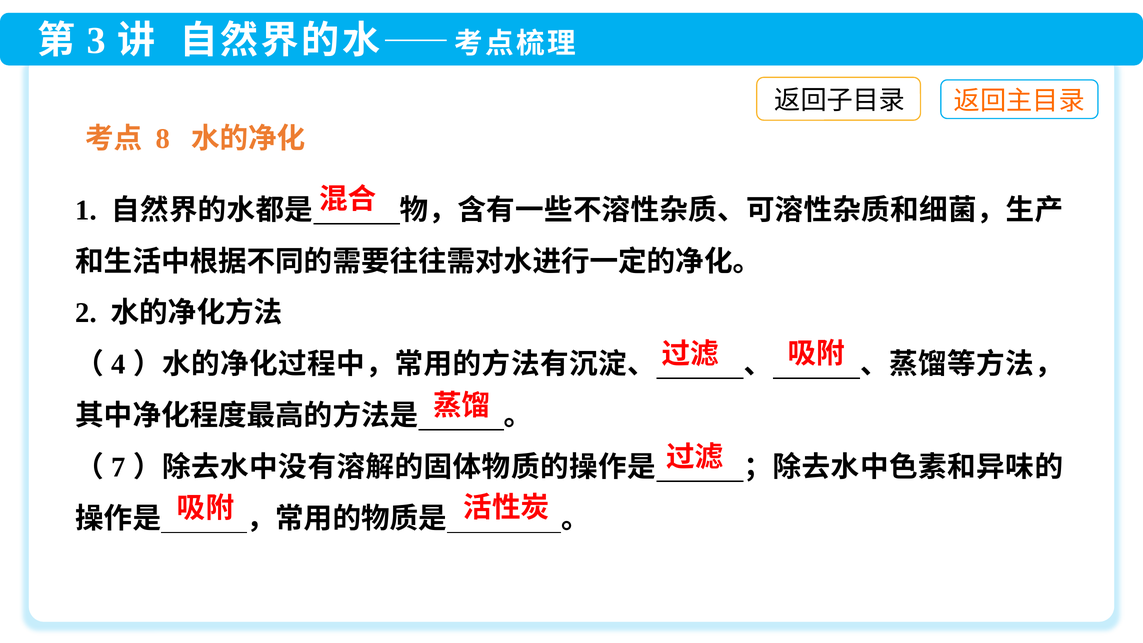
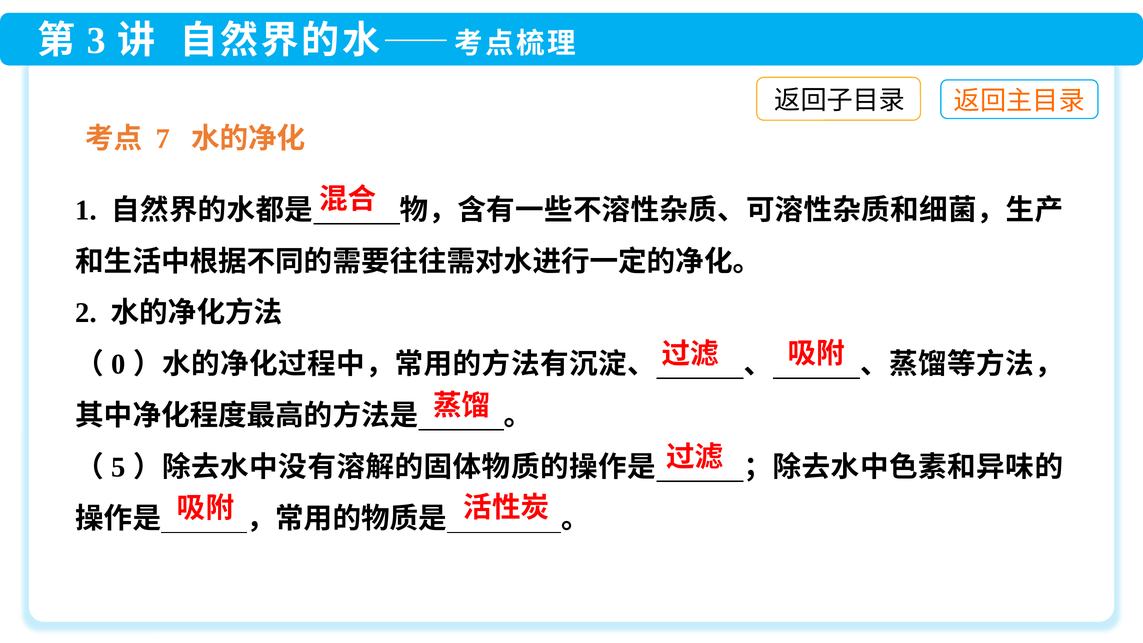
8: 8 -> 7
4: 4 -> 0
7: 7 -> 5
